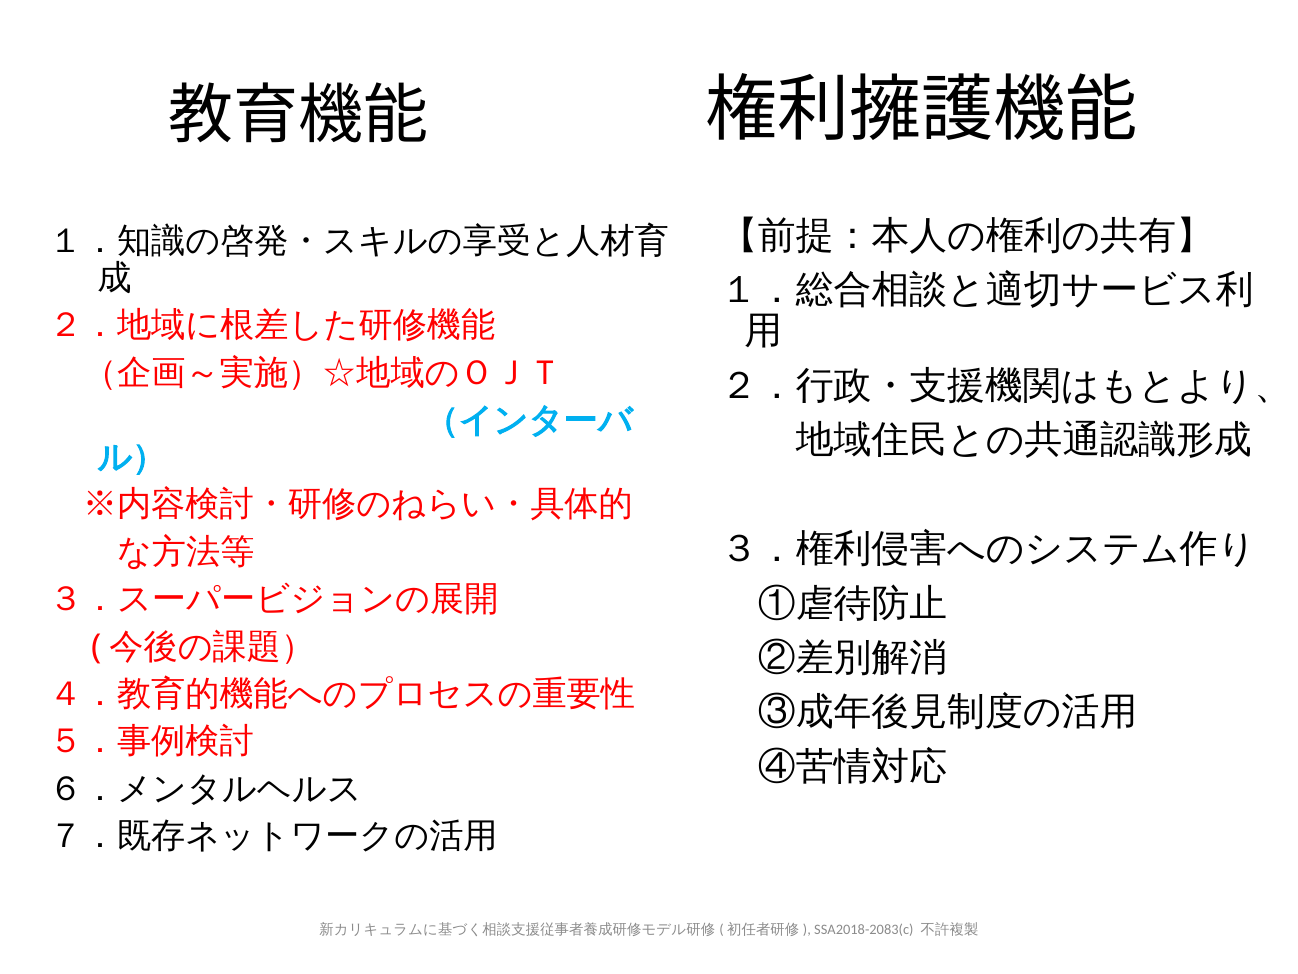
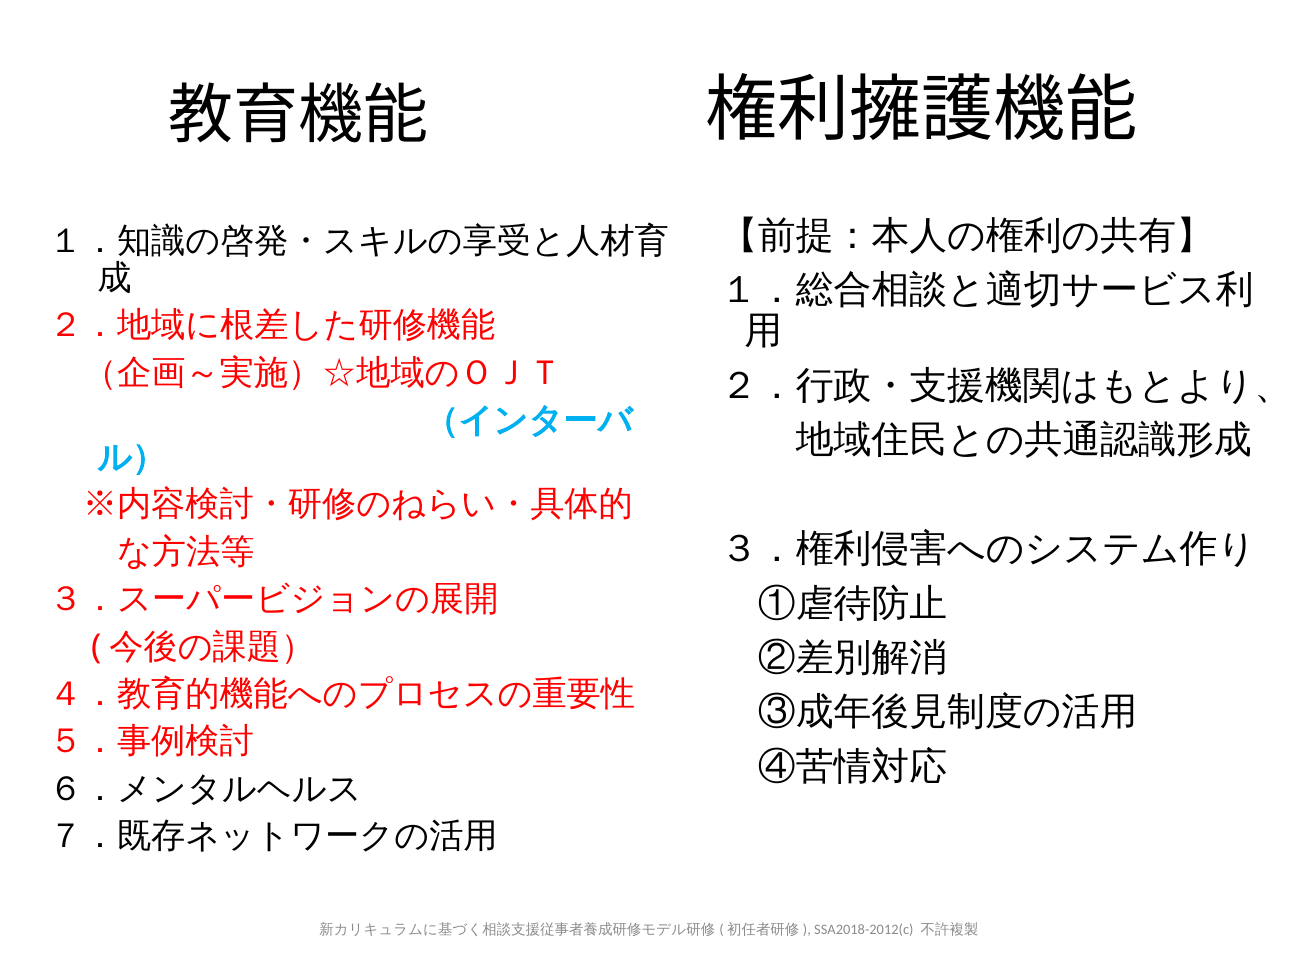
SSA2018-2083(c: SSA2018-2083(c -> SSA2018-2012(c
